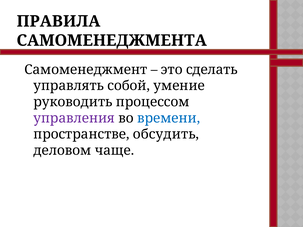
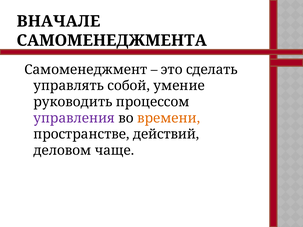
ПРАВИЛА: ПРАВИЛА -> ВНАЧАЛЕ
времени colour: blue -> orange
обсудить: обсудить -> действий
